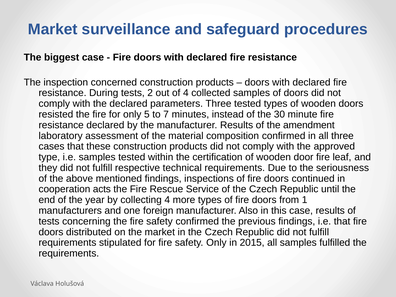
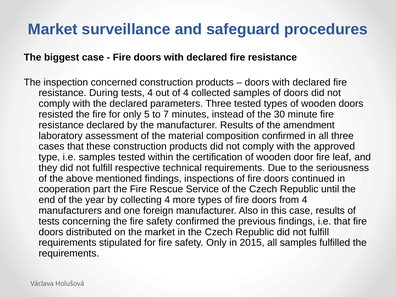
tests 2: 2 -> 4
acts: acts -> part
from 1: 1 -> 4
